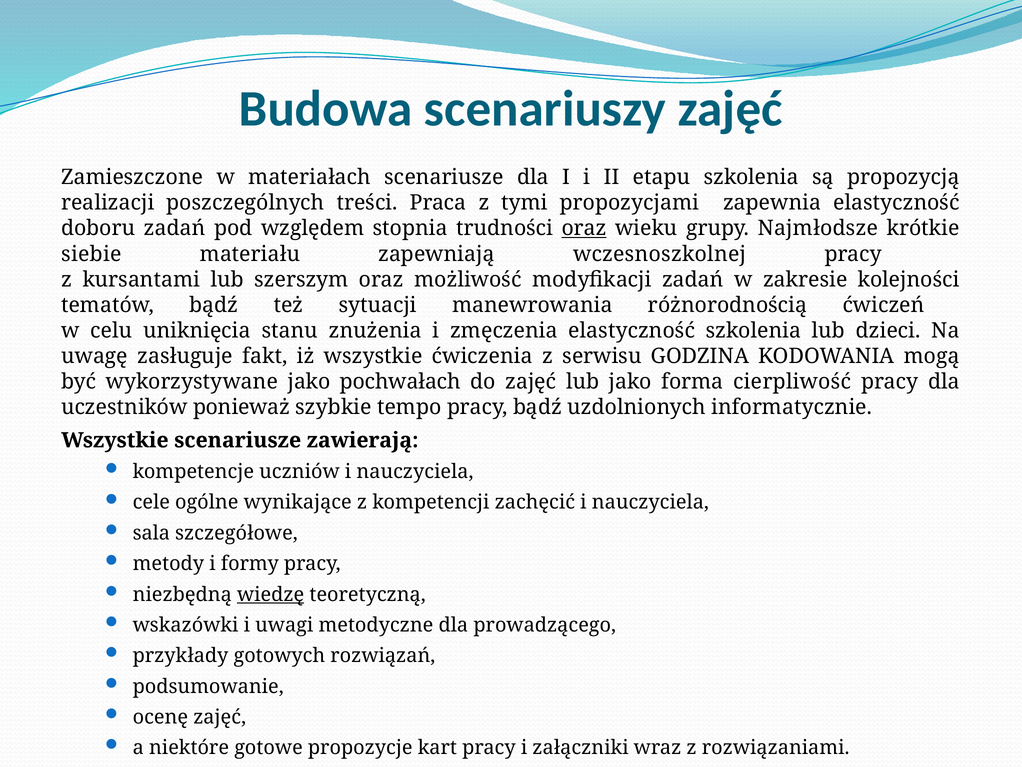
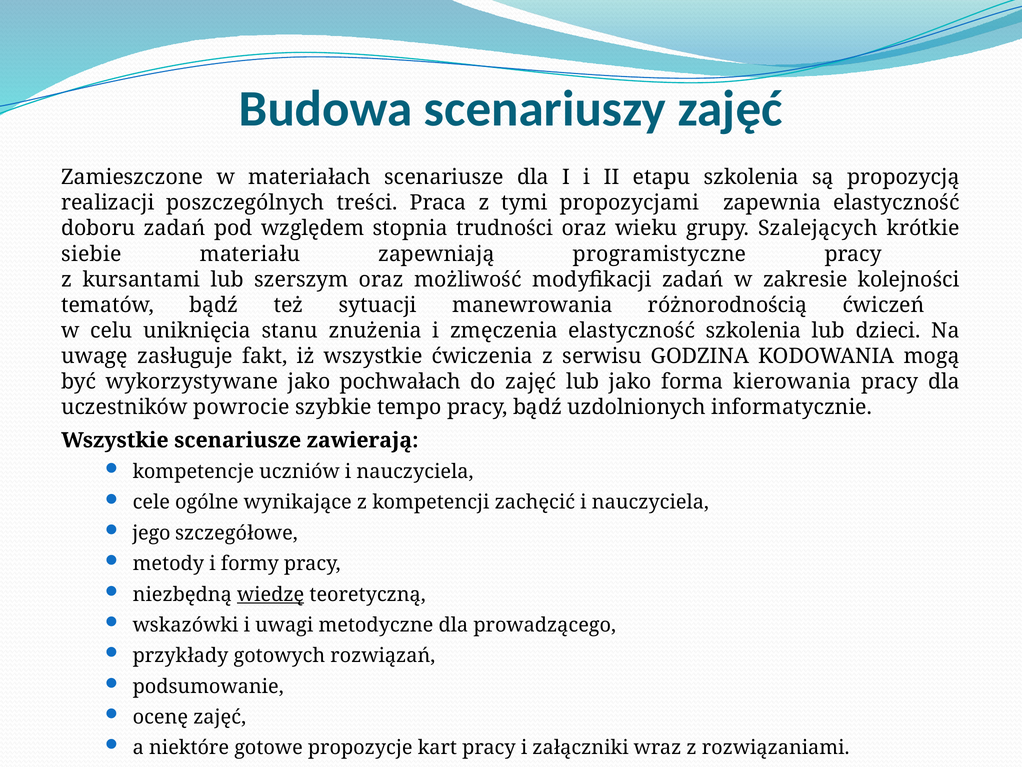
oraz at (584, 228) underline: present -> none
Najmłodsze: Najmłodsze -> Szalejących
wczesnoszkolnej: wczesnoszkolnej -> programistyczne
cierpliwość: cierpliwość -> kierowania
ponieważ: ponieważ -> powrocie
sala: sala -> jego
